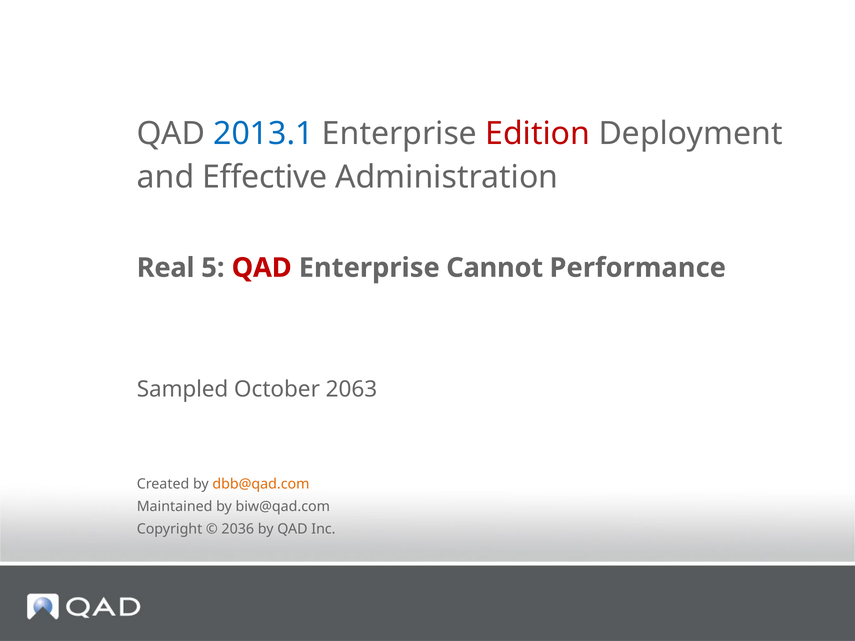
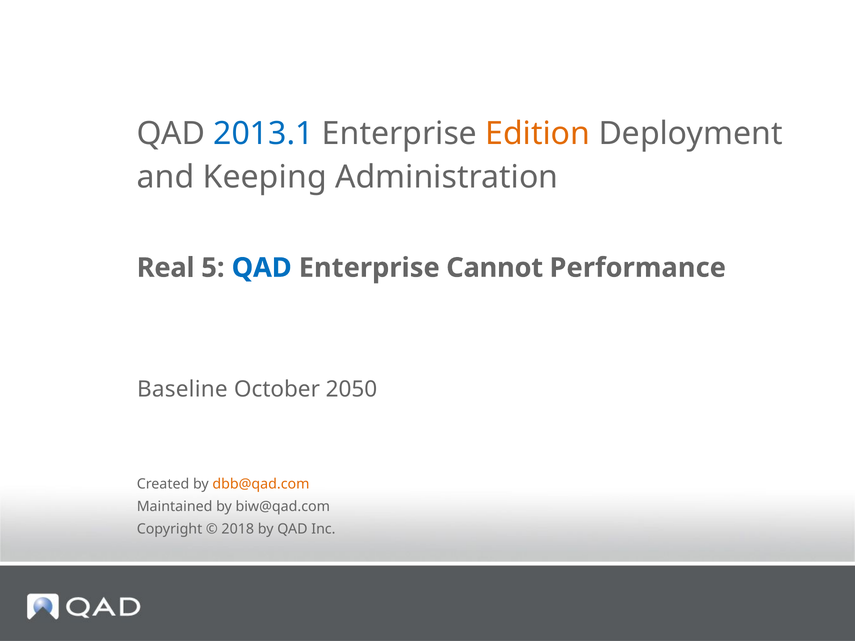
Edition colour: red -> orange
Effective: Effective -> Keeping
QAD at (262, 268) colour: red -> blue
Sampled: Sampled -> Baseline
2063: 2063 -> 2050
2036: 2036 -> 2018
